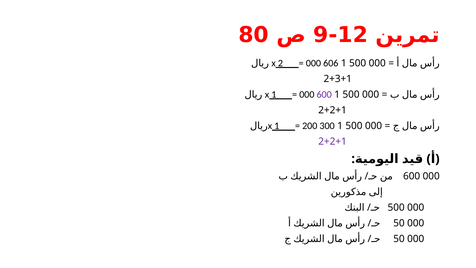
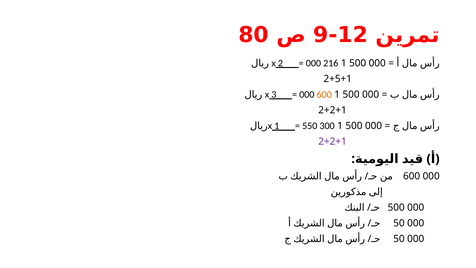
606: 606 -> 216
2+3+1: 2+3+1 -> 2+5+1
1 at (274, 94): 1 -> 3
600 at (324, 94) colour: purple -> orange
200: 200 -> 550
